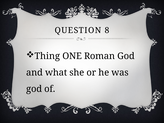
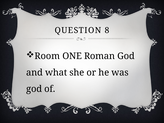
Thing: Thing -> Room
